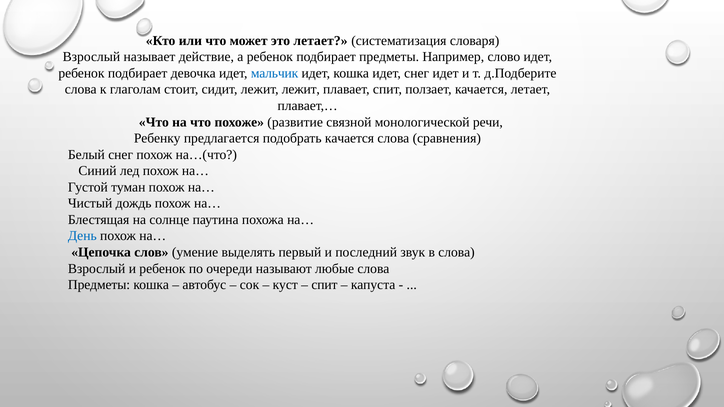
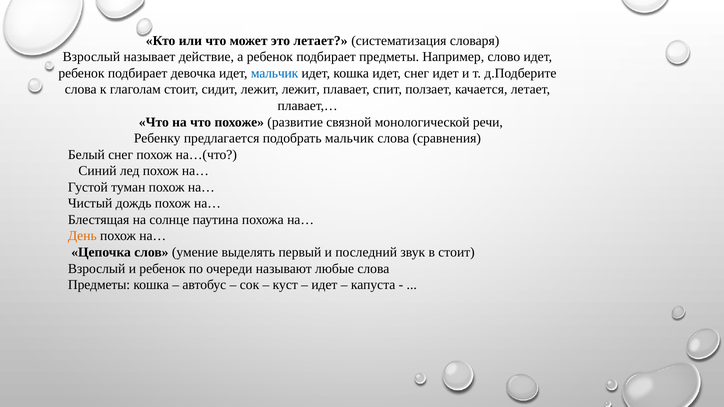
подобрать качается: качается -> мальчик
День colour: blue -> orange
в слова: слова -> стоит
спит at (324, 285): спит -> идет
